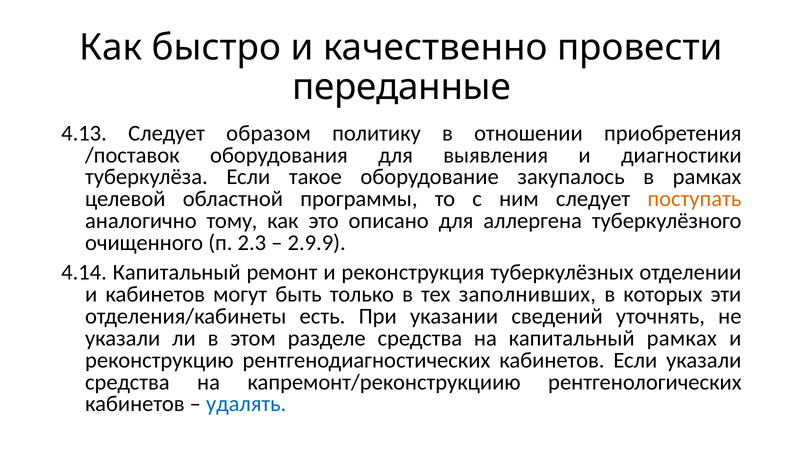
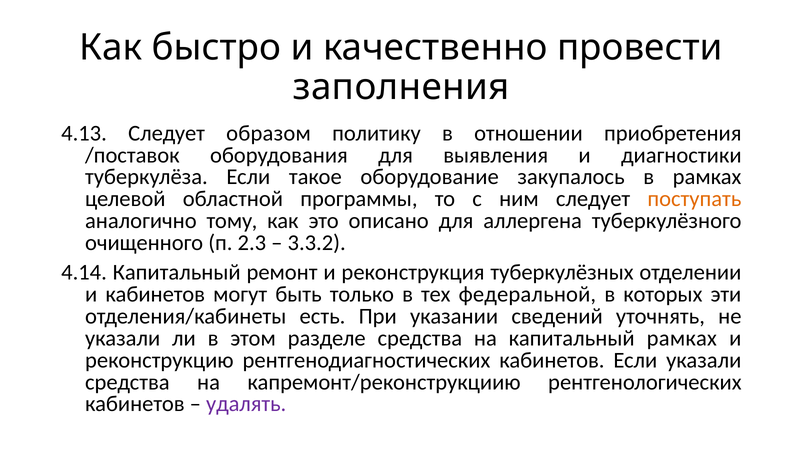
переданные: переданные -> заполнения
2.9.9: 2.9.9 -> 3.3.2
заполнивших: заполнивших -> федеральной
удалять colour: blue -> purple
